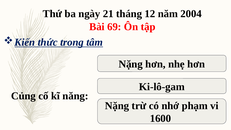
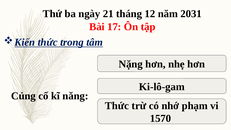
2004: 2004 -> 2031
69: 69 -> 17
Nặng at (117, 106): Nặng -> Thức
1600: 1600 -> 1570
